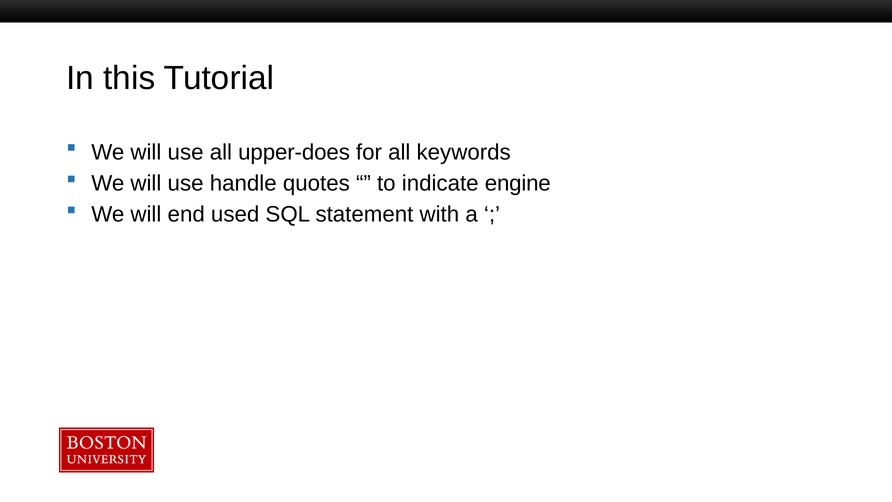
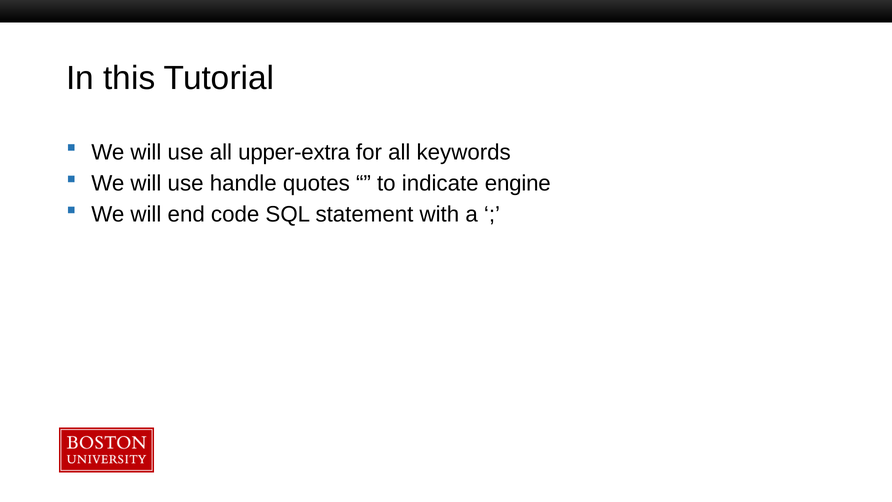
upper-does: upper-does -> upper-extra
used: used -> code
